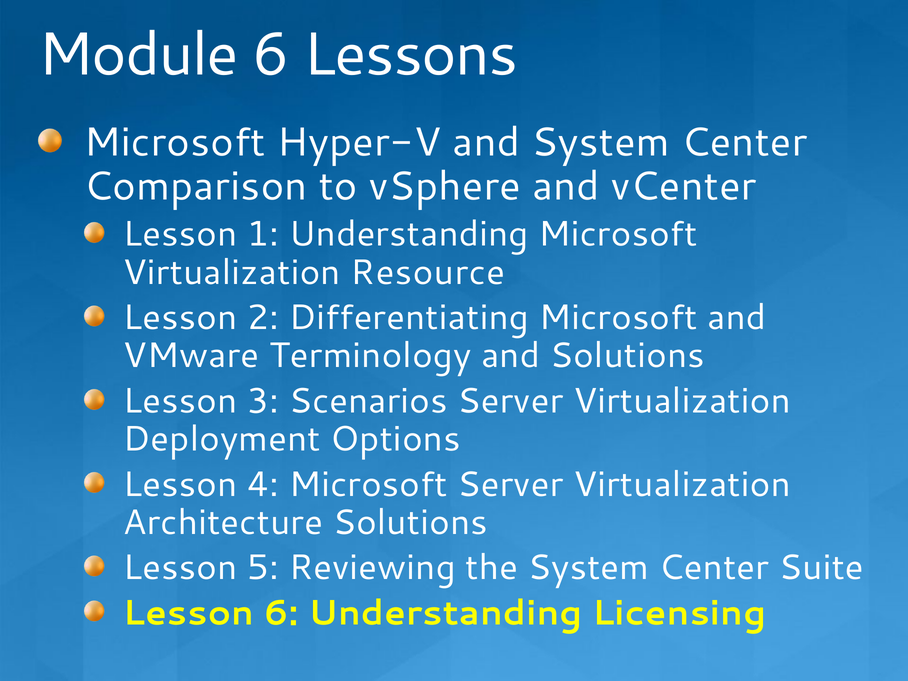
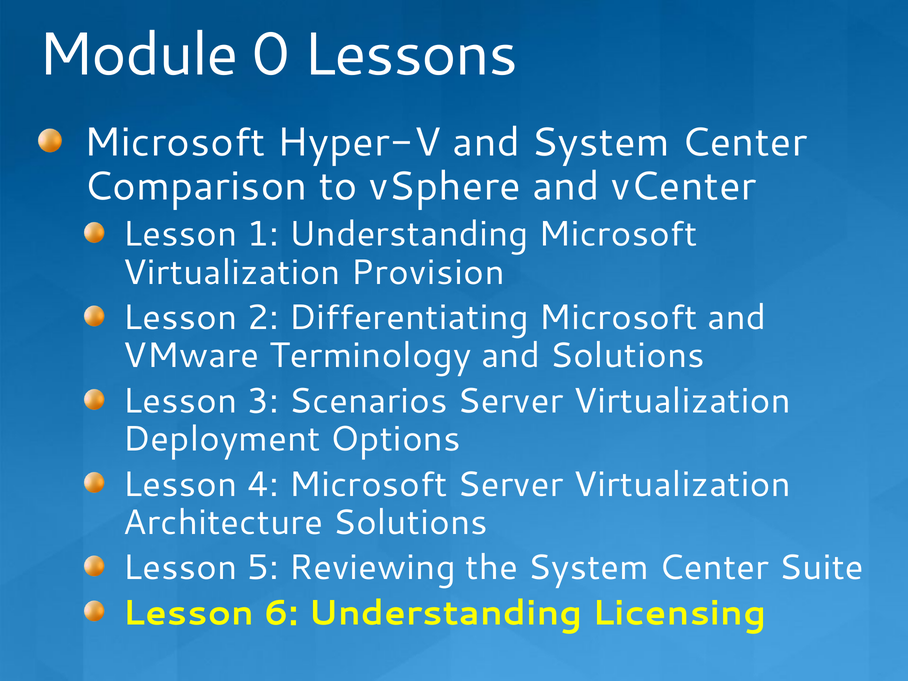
Module 6: 6 -> 0
Resource: Resource -> Provision
